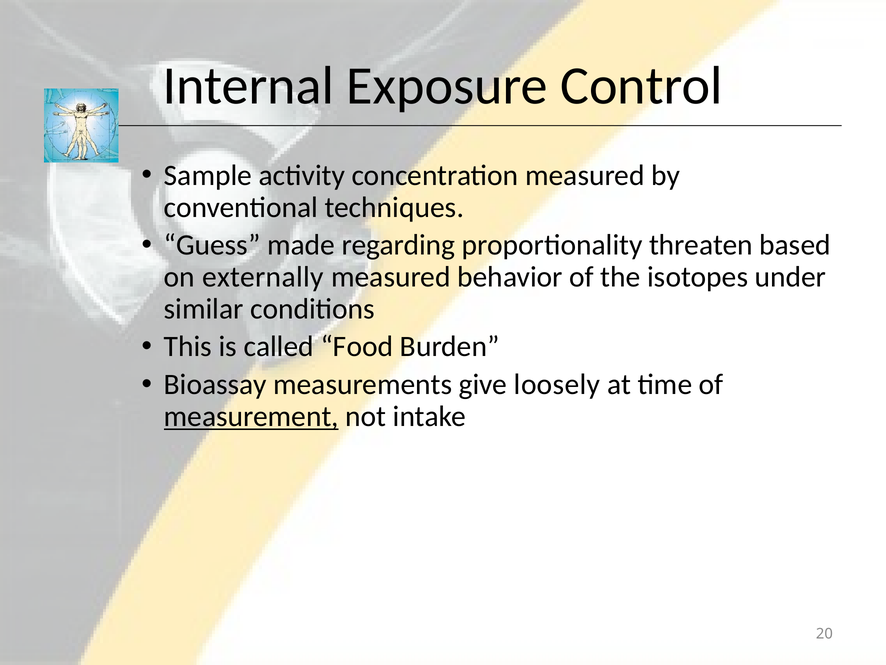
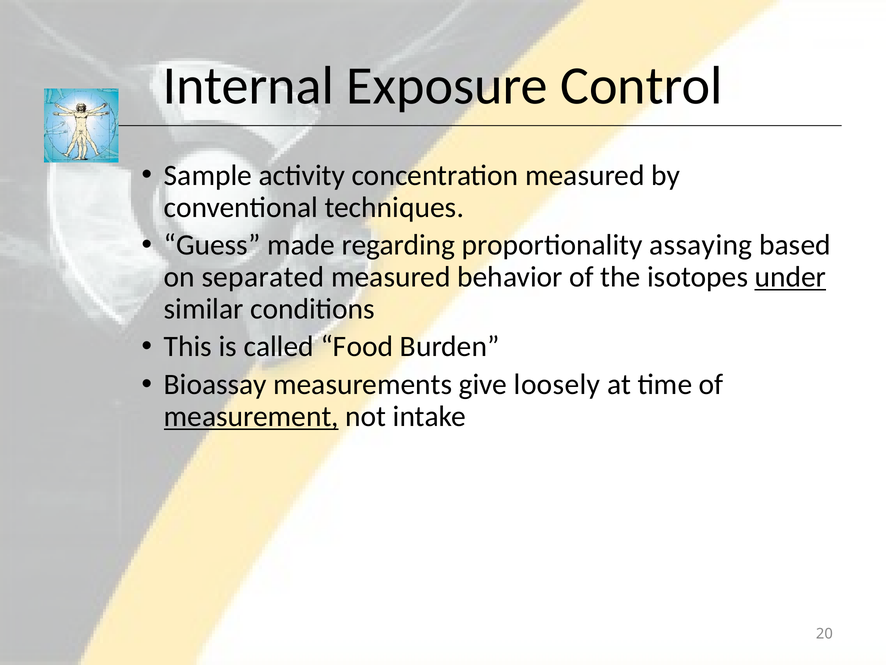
threaten: threaten -> assaying
externally: externally -> separated
under underline: none -> present
